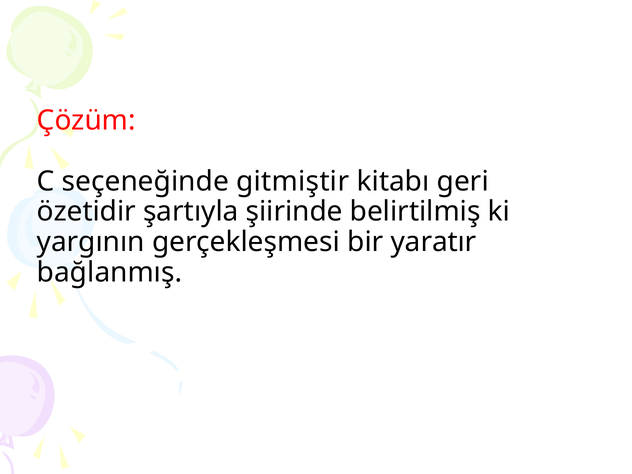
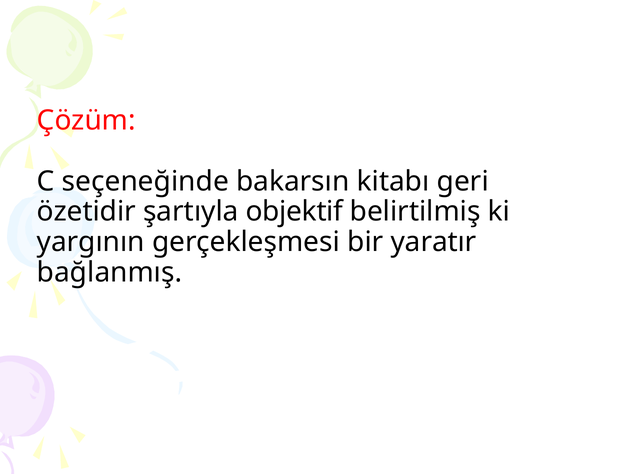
gitmiştir: gitmiştir -> bakarsın
şiirinde: şiirinde -> objektif
